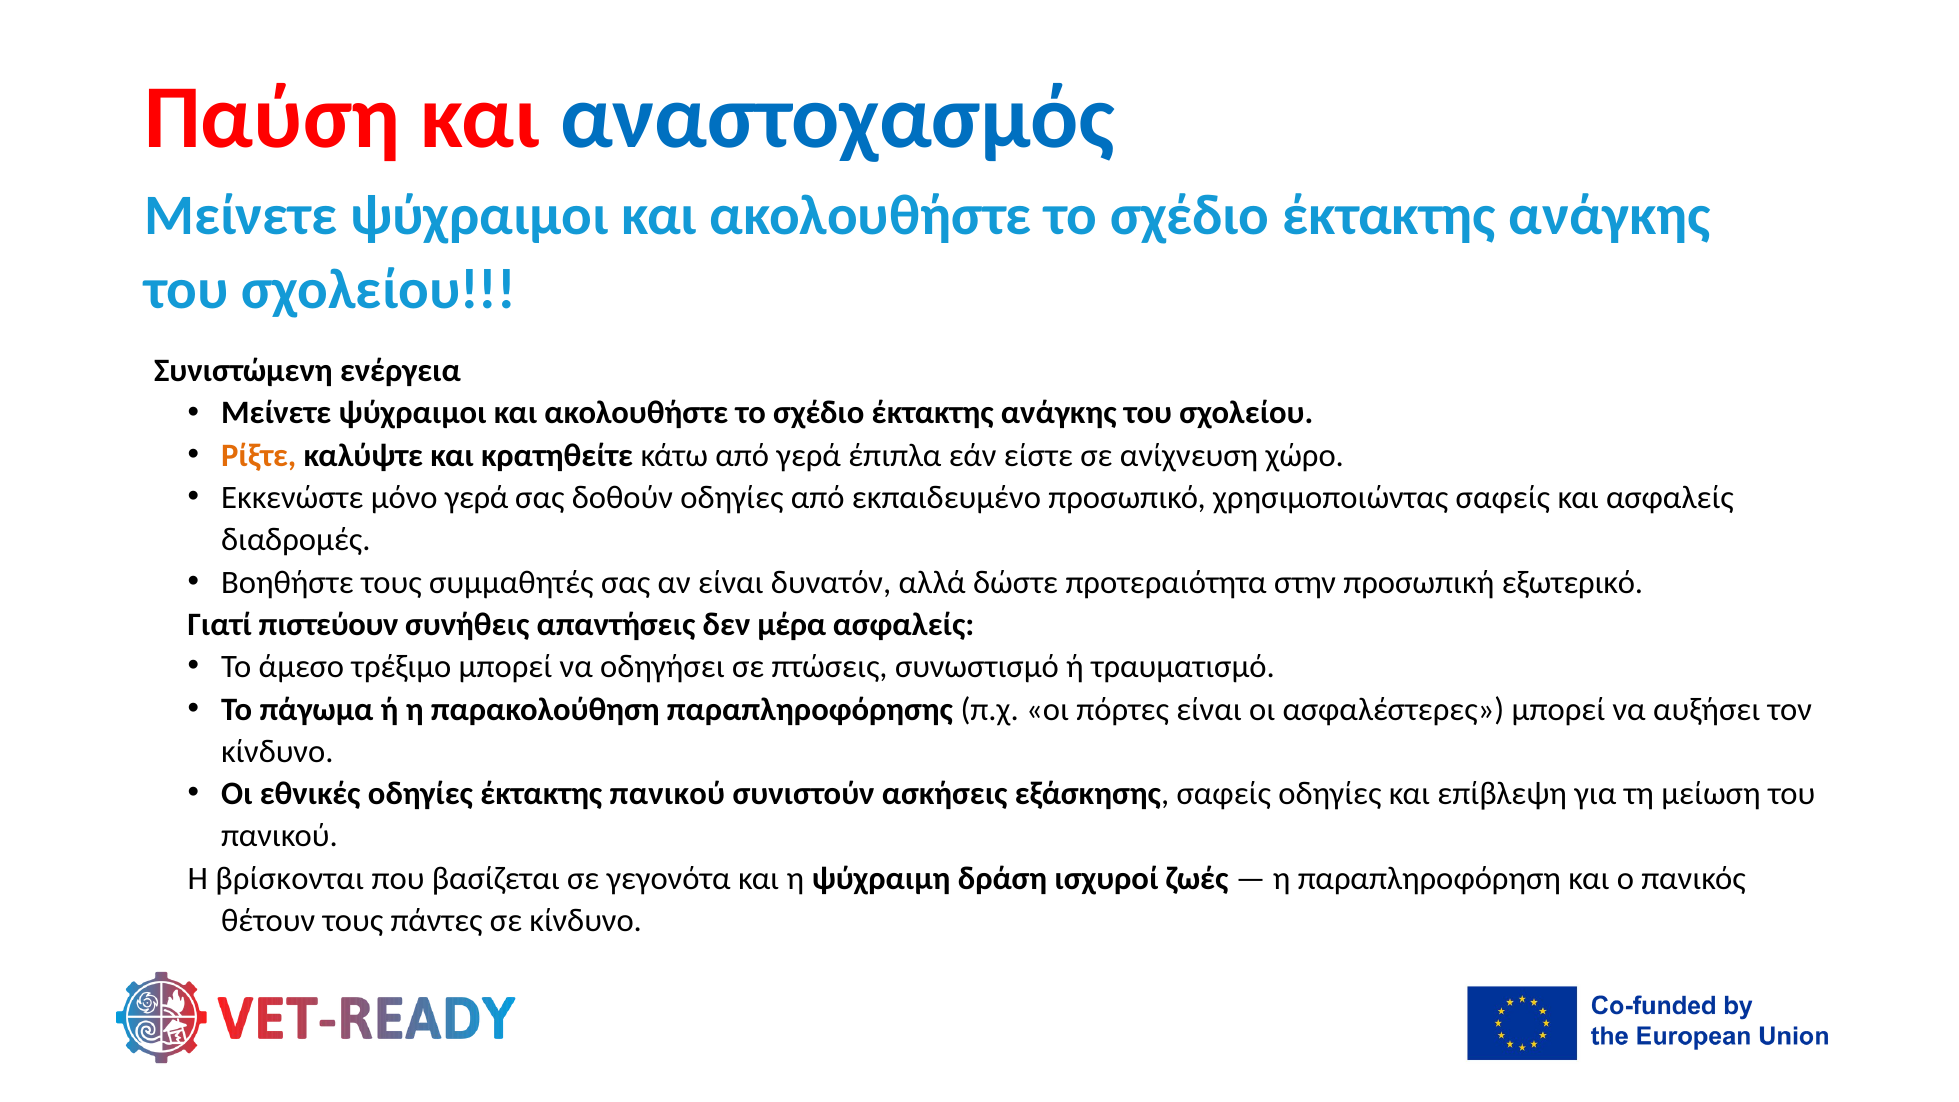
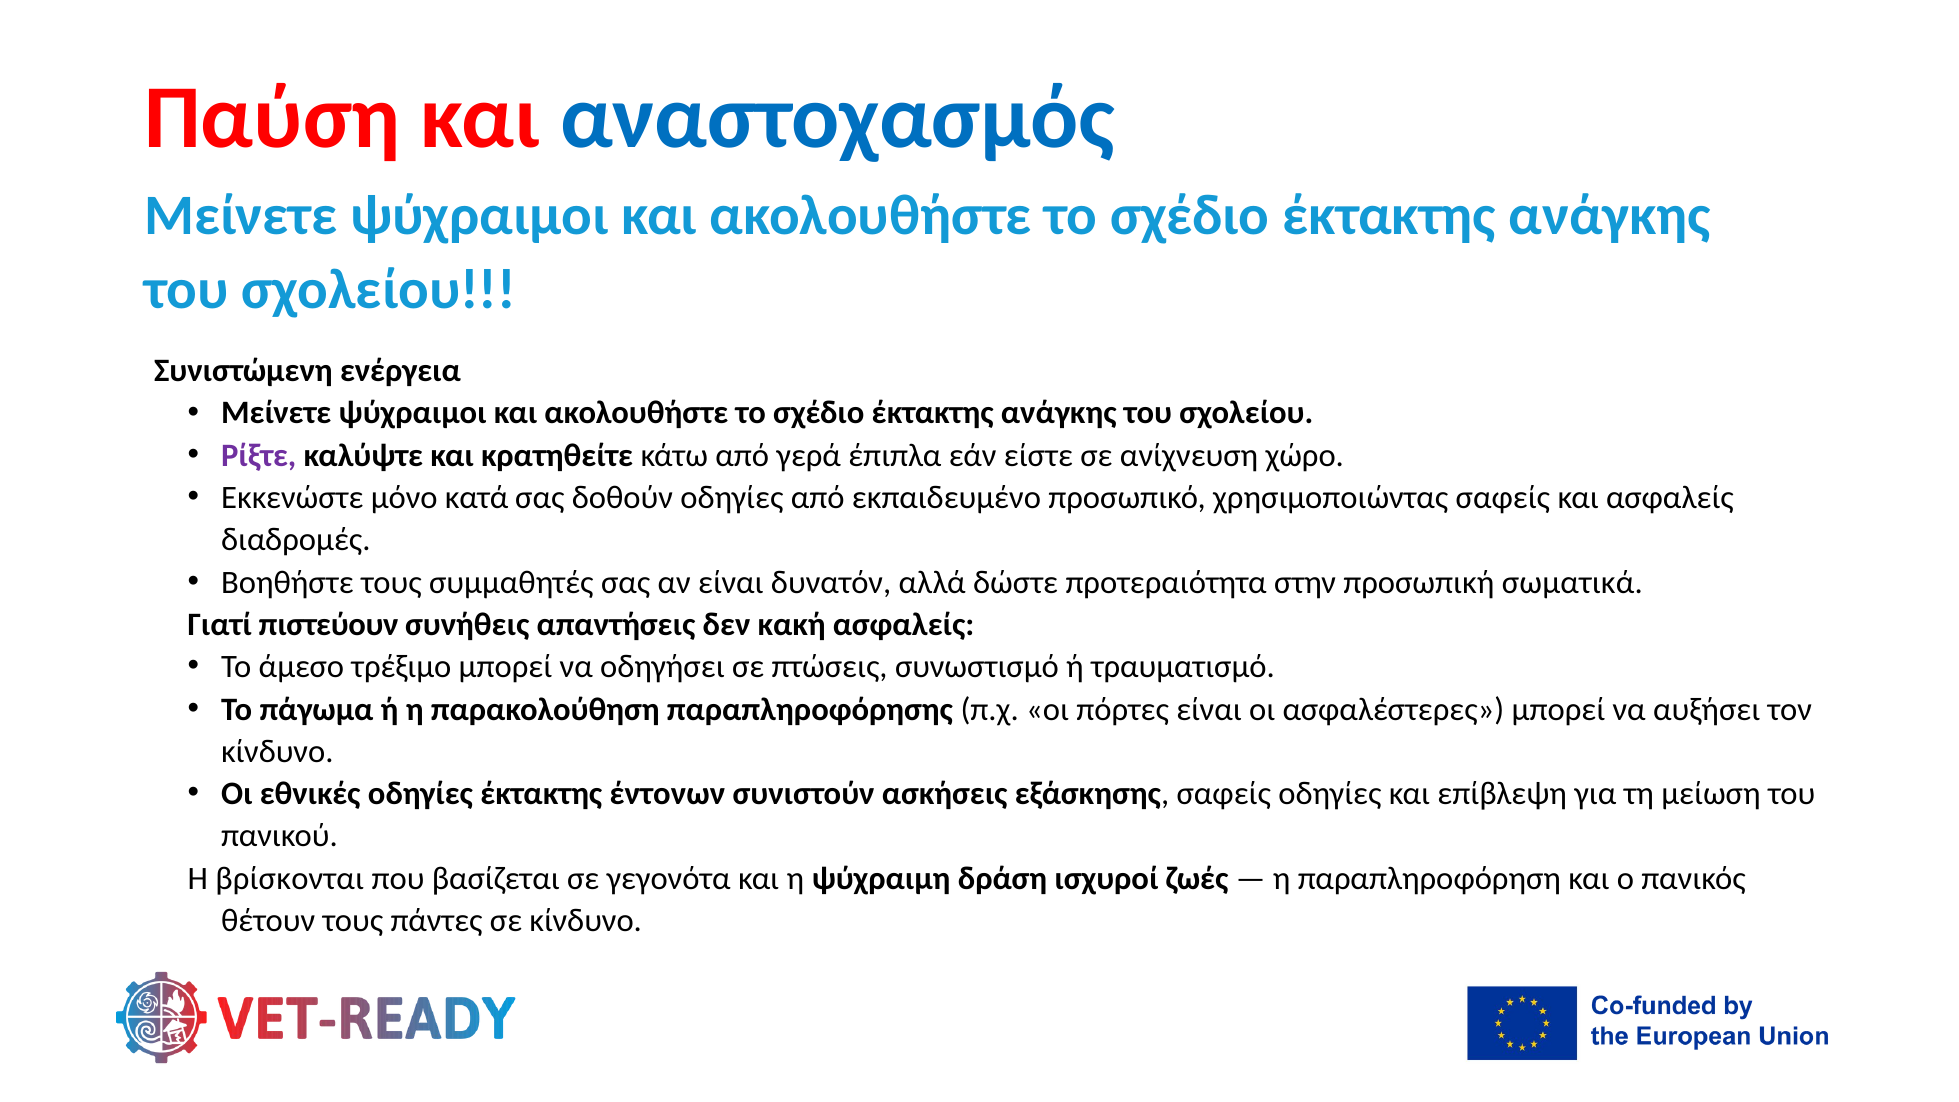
Ρίξτε colour: orange -> purple
μόνο γερά: γερά -> κατά
εξωτερικό: εξωτερικό -> σωματικά
μέρα: μέρα -> κακή
έκτακτης πανικού: πανικού -> έντονων
